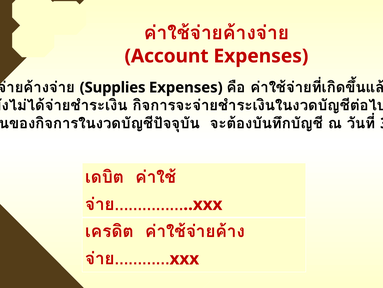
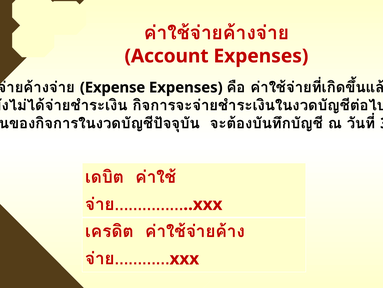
Supplies: Supplies -> Expense
